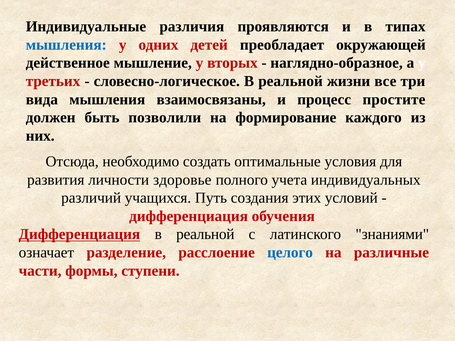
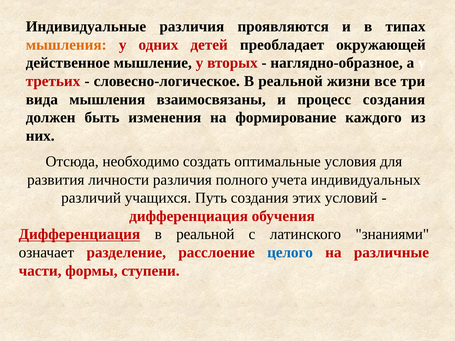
мышления at (66, 45) colour: blue -> orange
процесс простите: простите -> создания
позволили: позволили -> изменения
личности здоровье: здоровье -> различия
